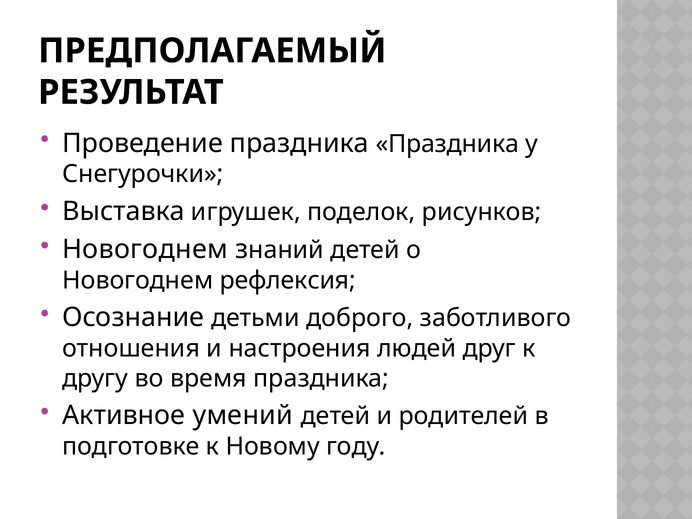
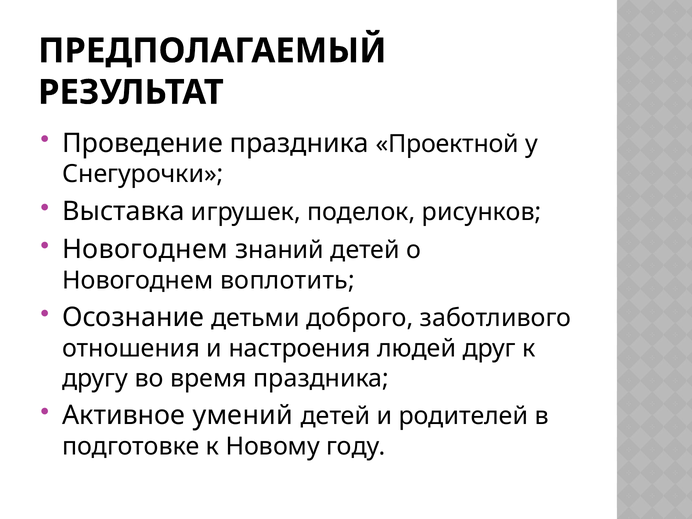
праздника Праздника: Праздника -> Проектной
рефлексия: рефлексия -> воплотить
